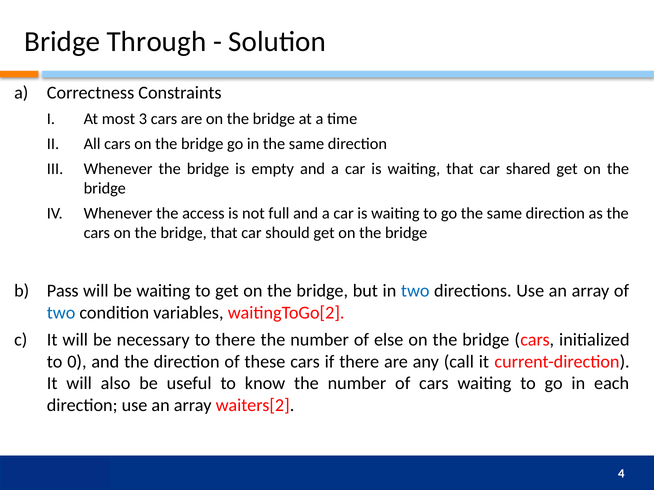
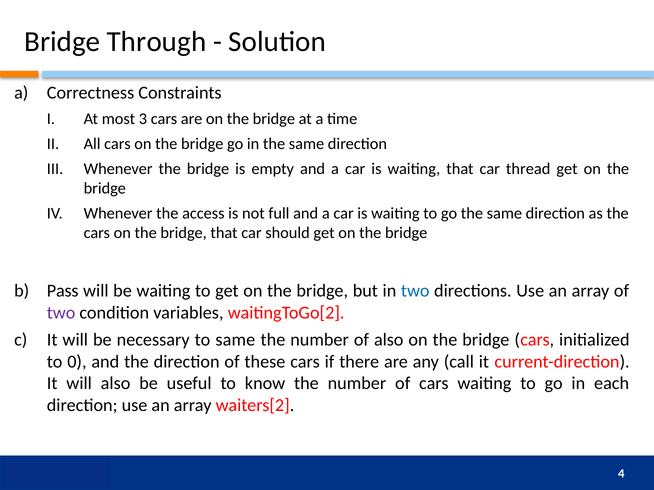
shared: shared -> thread
two at (61, 313) colour: blue -> purple
to there: there -> same
of else: else -> also
